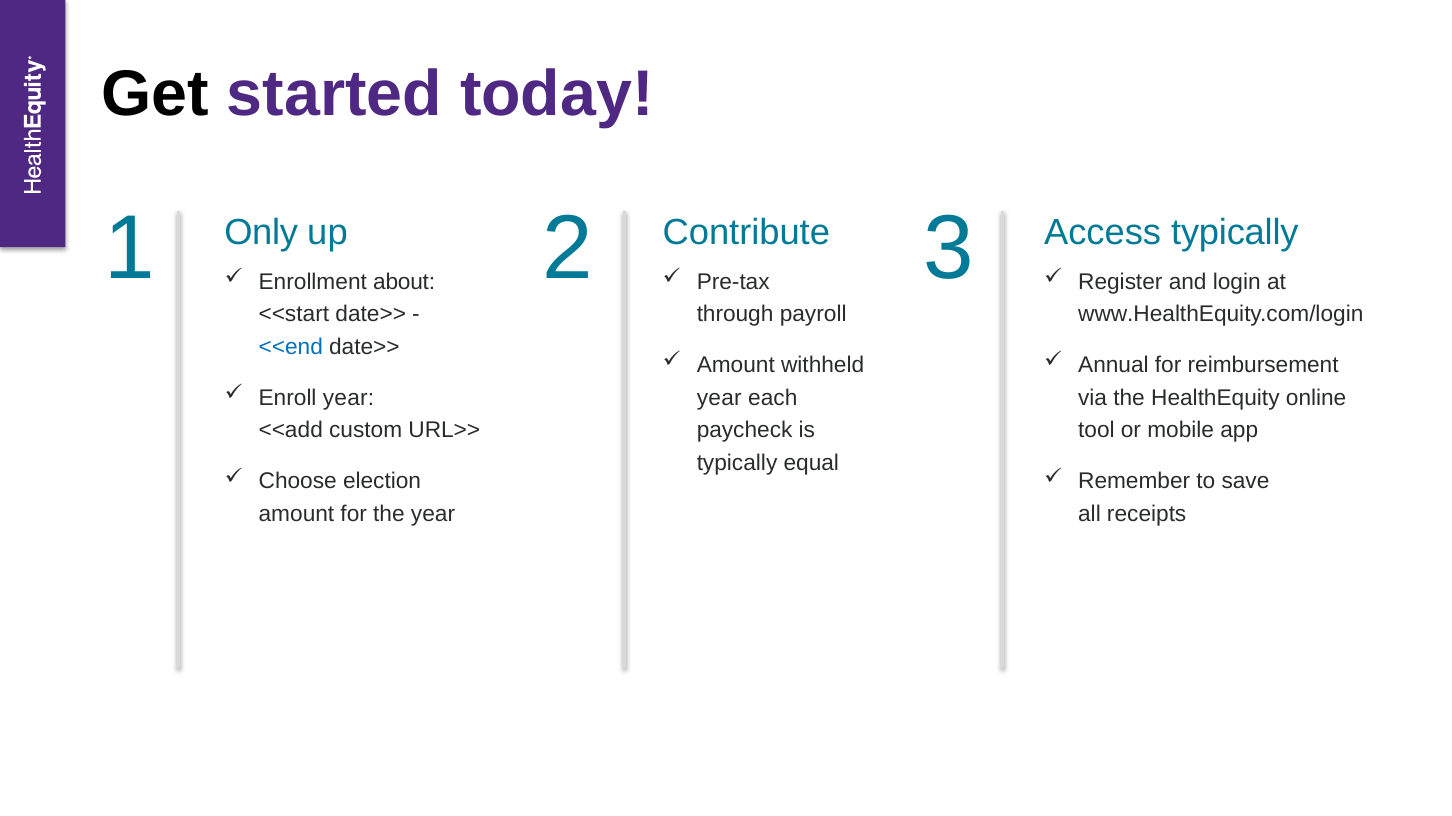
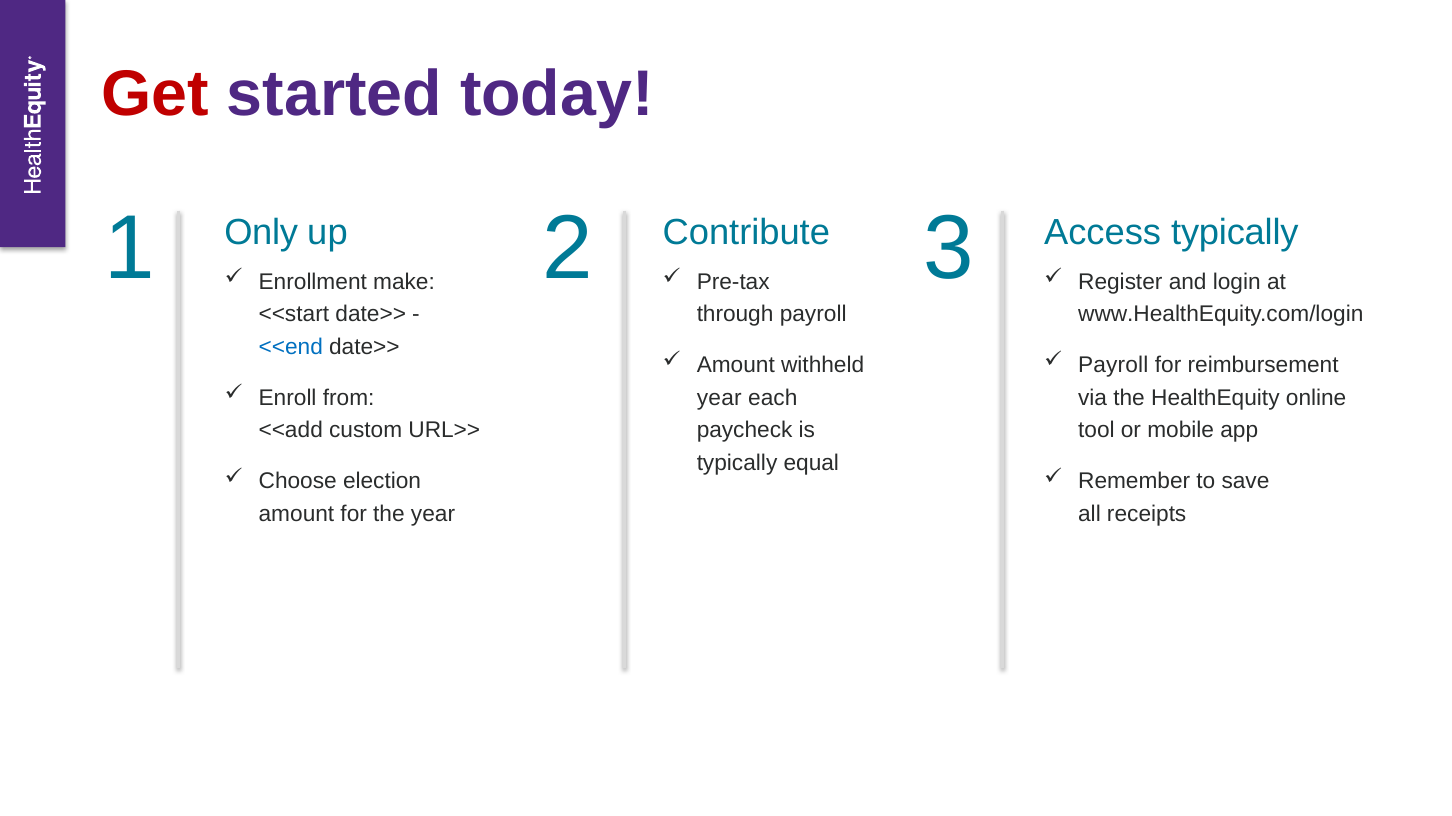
Get colour: black -> red
about: about -> make
Annual at (1113, 365): Annual -> Payroll
Enroll year: year -> from
